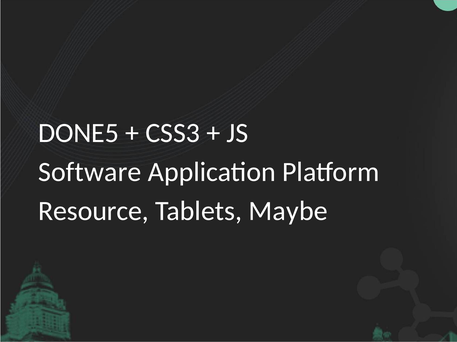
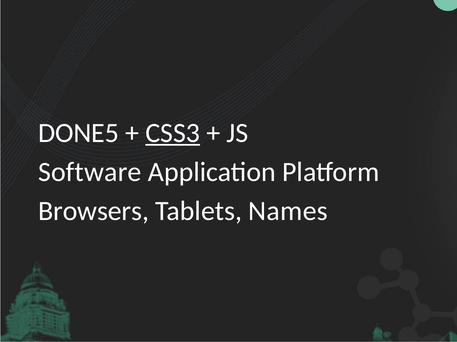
CSS3 underline: none -> present
Resource: Resource -> Browsers
Maybe: Maybe -> Names
